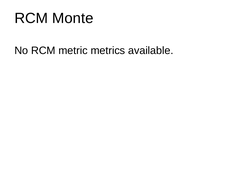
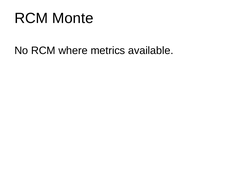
metric: metric -> where
